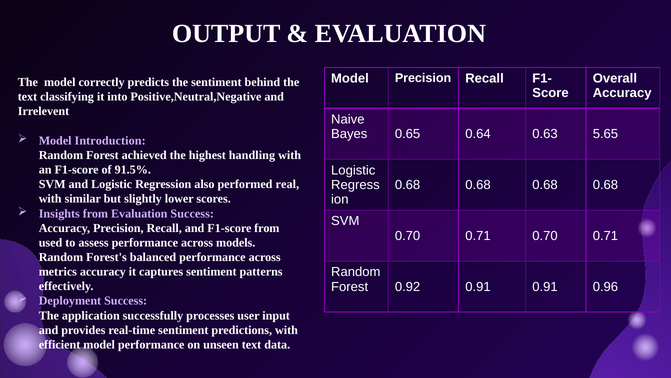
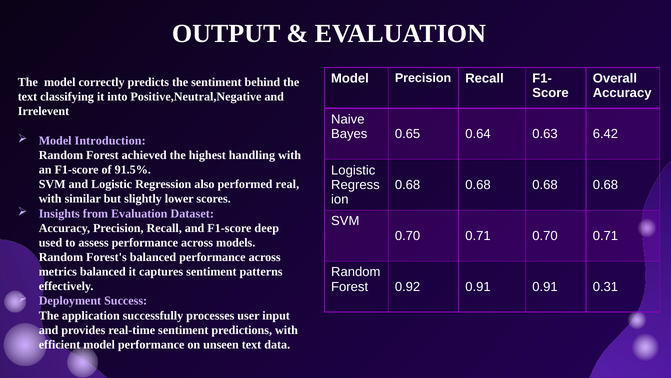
5.65: 5.65 -> 6.42
Evaluation Success: Success -> Dataset
F1-score from: from -> deep
metrics accuracy: accuracy -> balanced
0.96: 0.96 -> 0.31
